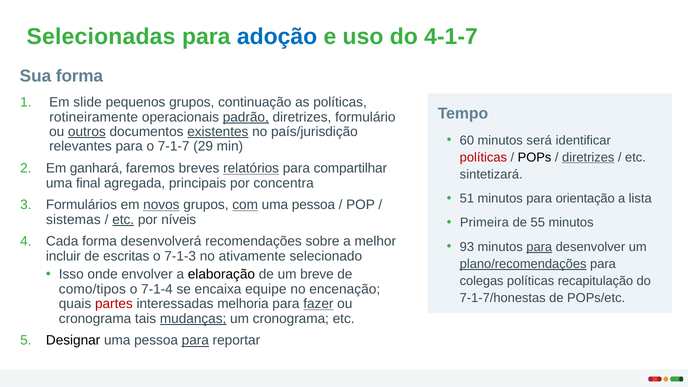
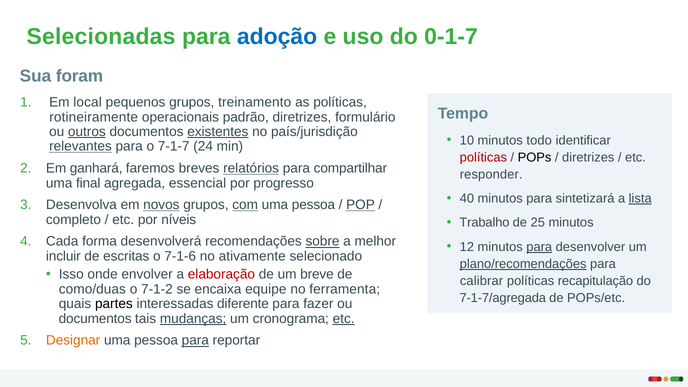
4-1-7: 4-1-7 -> 0-1-7
Sua forma: forma -> foram
slide: slide -> local
continuação: continuação -> treinamento
padrão underline: present -> none
60: 60 -> 10
será: será -> todo
relevantes underline: none -> present
29: 29 -> 24
diretrizes at (588, 157) underline: present -> none
sintetizará: sintetizará -> responder
principais: principais -> essencial
concentra: concentra -> progresso
51: 51 -> 40
orientação: orientação -> sintetizará
lista underline: none -> present
Formulários: Formulários -> Desenvolva
POP underline: none -> present
sistemas: sistemas -> completo
etc at (123, 220) underline: present -> none
Primeira: Primeira -> Trabalho
55: 55 -> 25
sobre underline: none -> present
93: 93 -> 12
7-1-3: 7-1-3 -> 7-1-6
elaboração colour: black -> red
colegas: colegas -> calibrar
como/tipos: como/tipos -> como/duas
7-1-4: 7-1-4 -> 7-1-2
encenação: encenação -> ferramenta
7-1-7/honestas: 7-1-7/honestas -> 7-1-7/agregada
partes colour: red -> black
melhoria: melhoria -> diferente
fazer underline: present -> none
cronograma at (95, 319): cronograma -> documentos
etc at (344, 319) underline: none -> present
Designar colour: black -> orange
